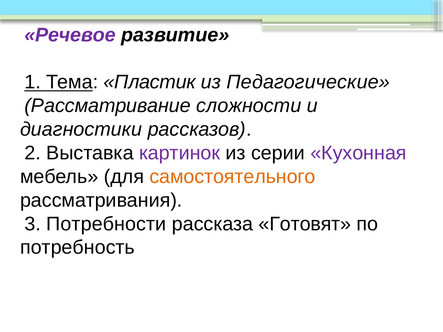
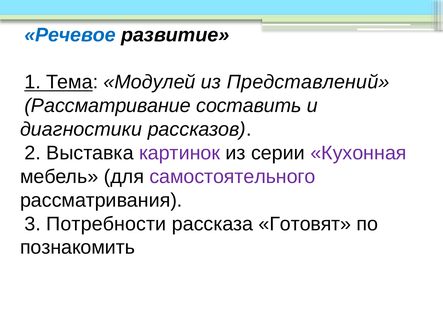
Речевое colour: purple -> blue
Пластик: Пластик -> Модулей
Педагогические: Педагогические -> Представлений
сложности: сложности -> составить
самостоятельного colour: orange -> purple
потребность: потребность -> познакомить
